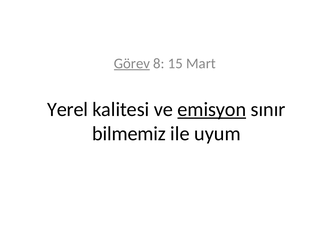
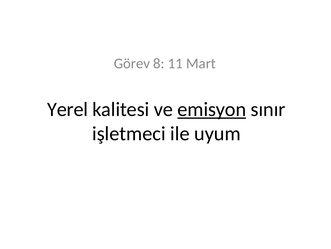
Görev underline: present -> none
15: 15 -> 11
bilmemiz: bilmemiz -> işletmeci
